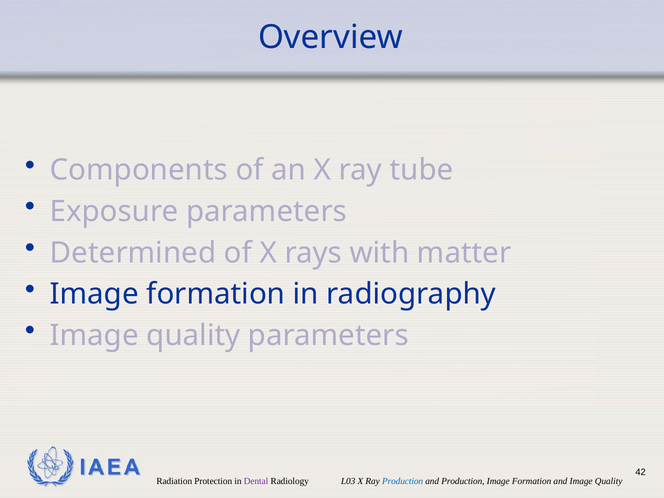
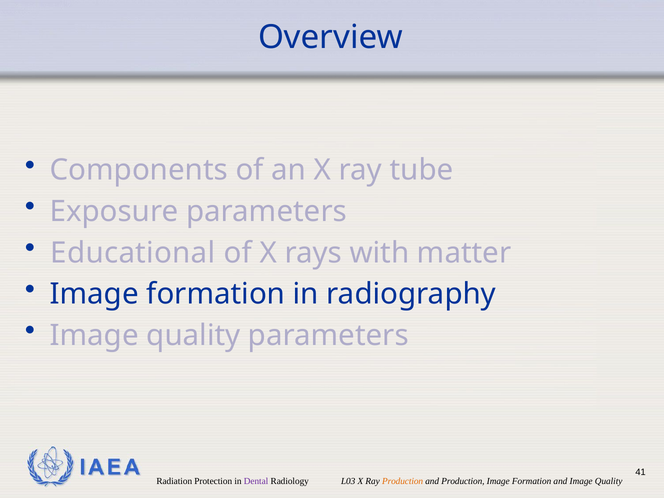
Determined: Determined -> Educational
42: 42 -> 41
Production at (403, 481) colour: blue -> orange
